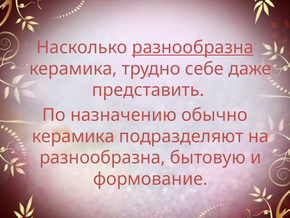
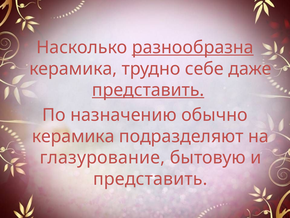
представить at (148, 90) underline: none -> present
разнообразна at (102, 157): разнообразна -> глазурование
формование at (150, 179): формование -> представить
